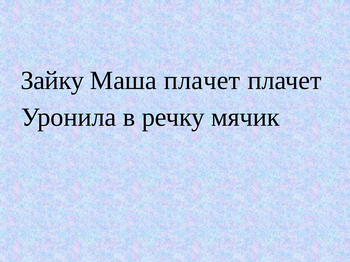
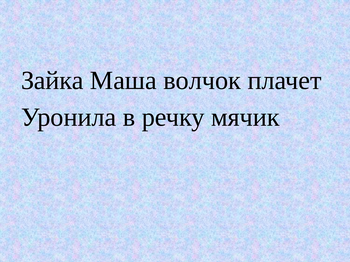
Зайку: Зайку -> Зайка
Маша плачет: плачет -> волчок
